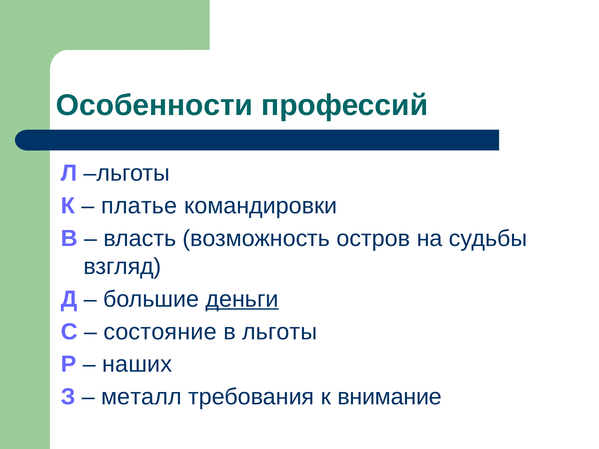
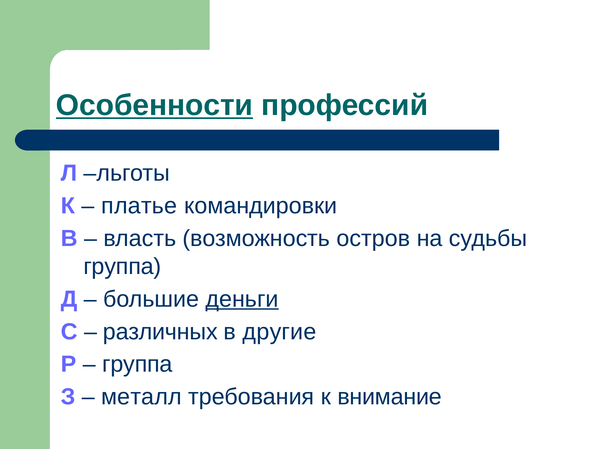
Особенности underline: none -> present
взгляд at (122, 267): взгляд -> группа
состояние: состояние -> различных
в льготы: льготы -> другие
наших at (137, 365): наших -> группа
